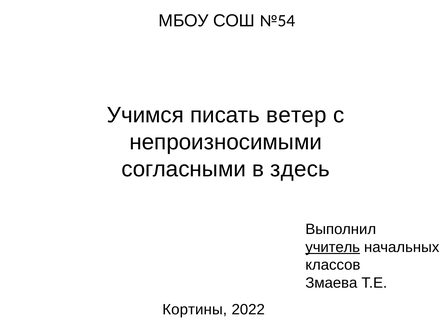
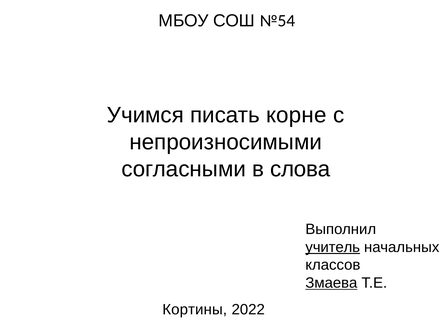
ветер: ветер -> корне
здесь: здесь -> слова
Змаева underline: none -> present
